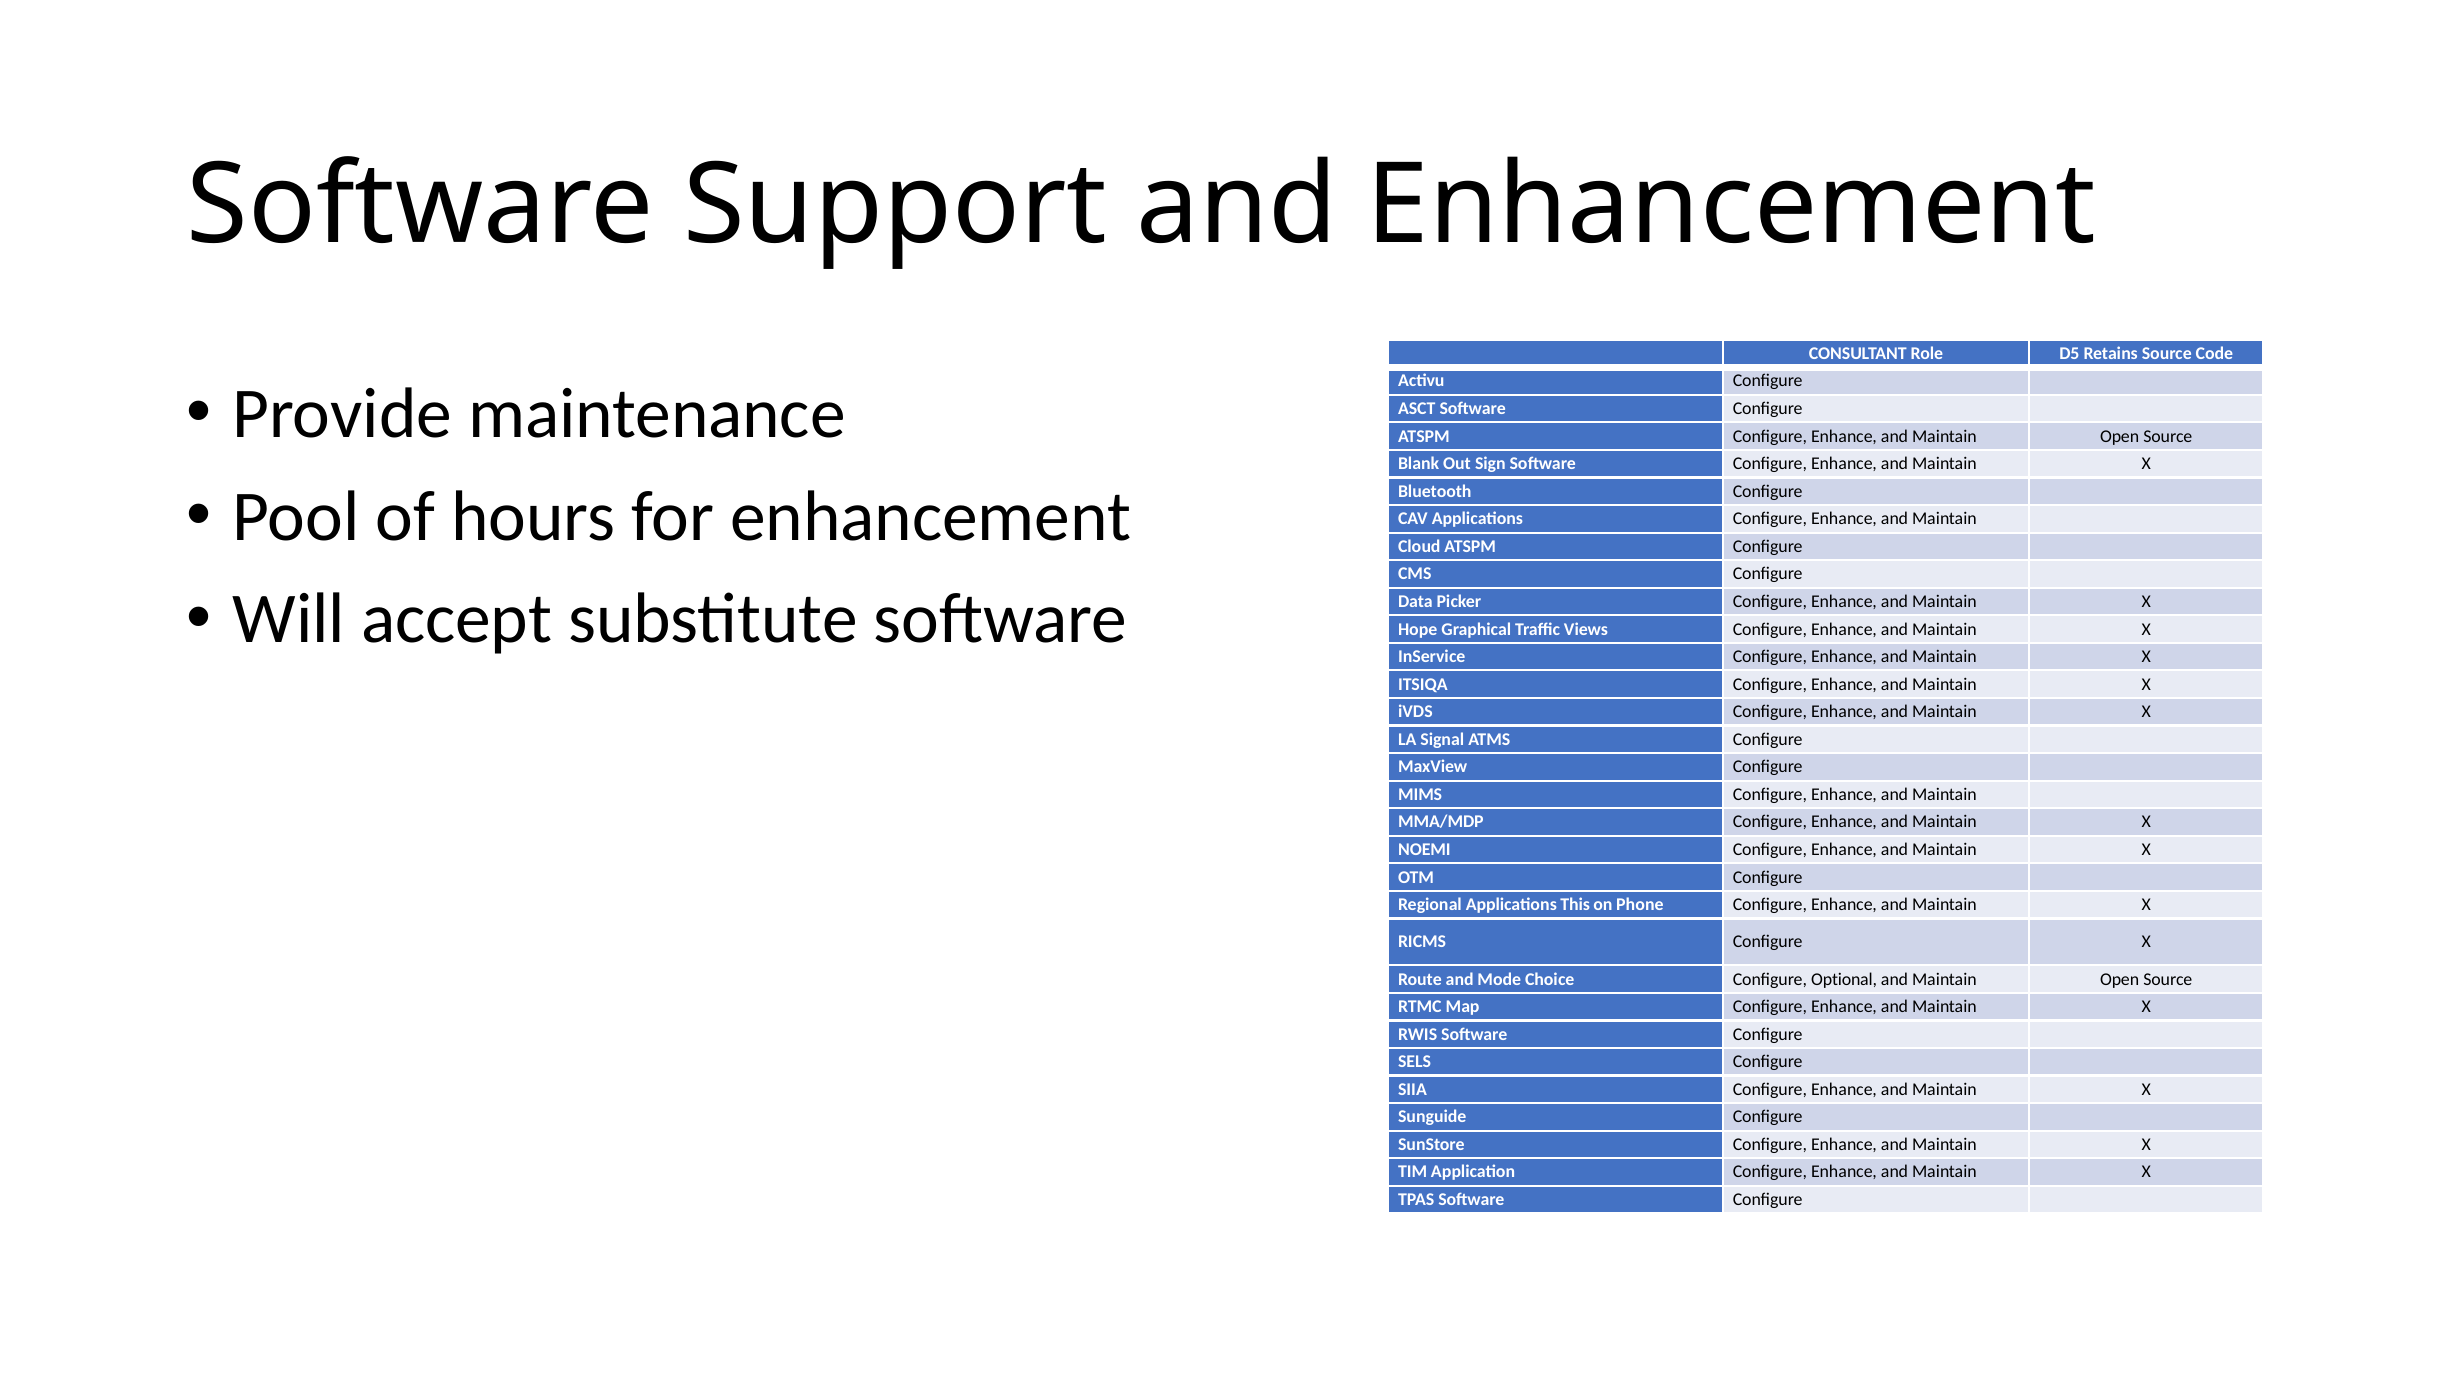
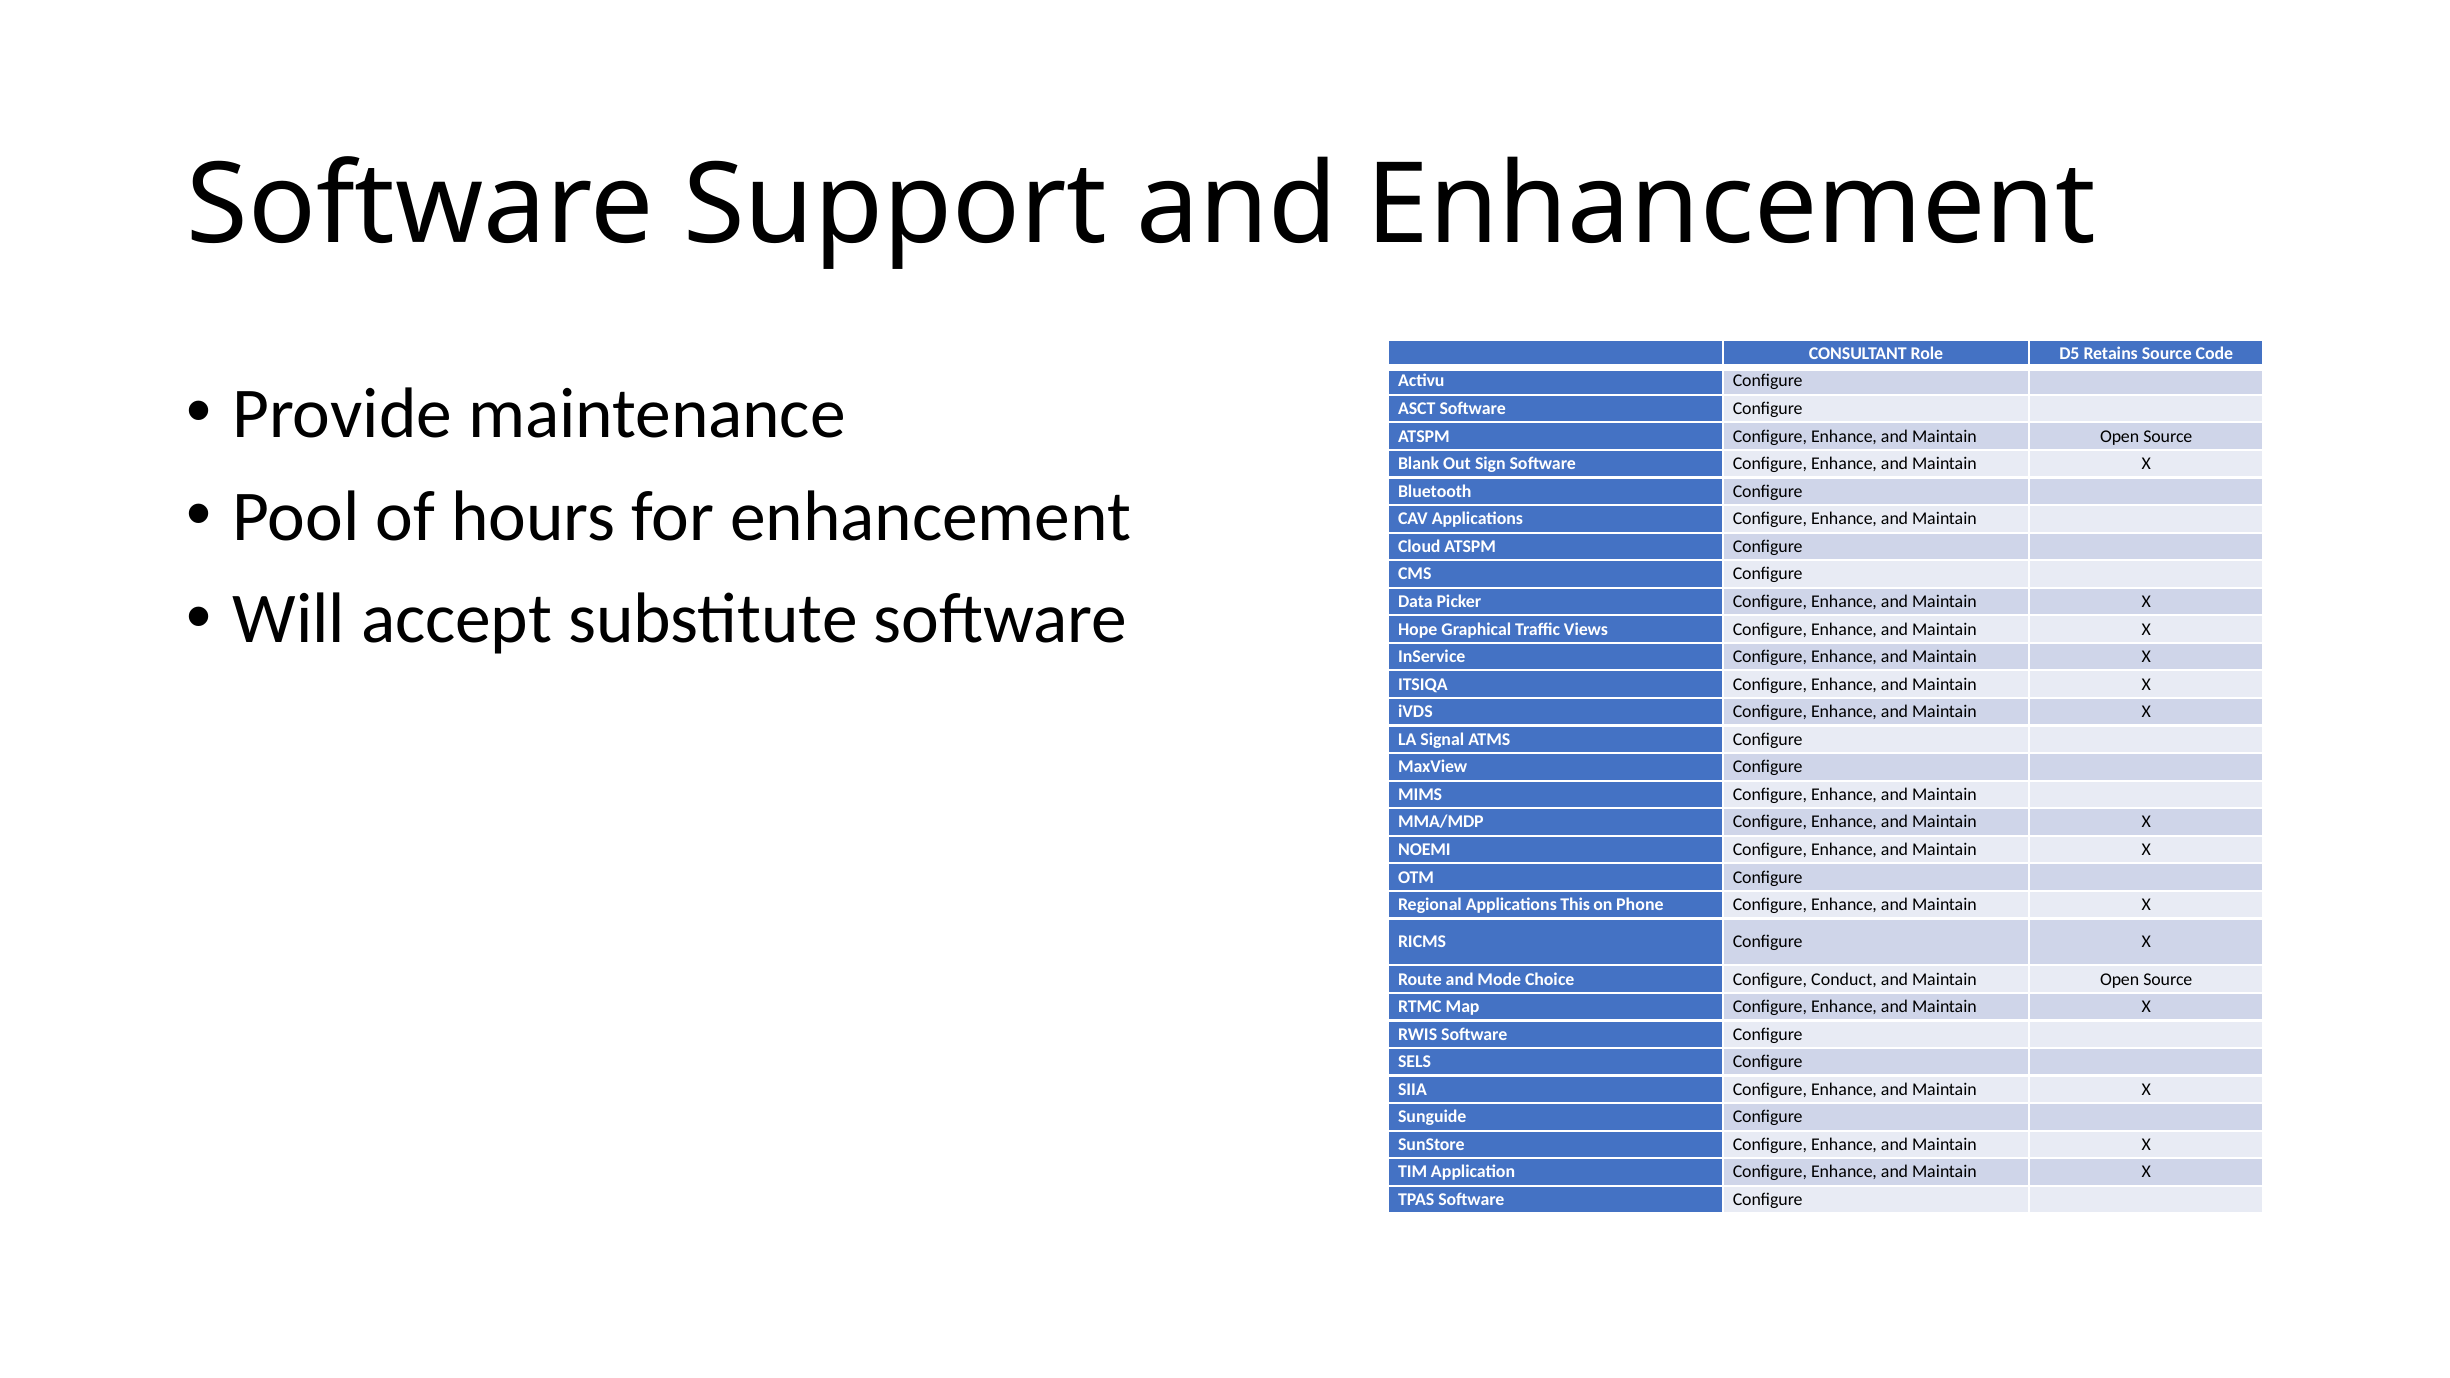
Optional: Optional -> Conduct
